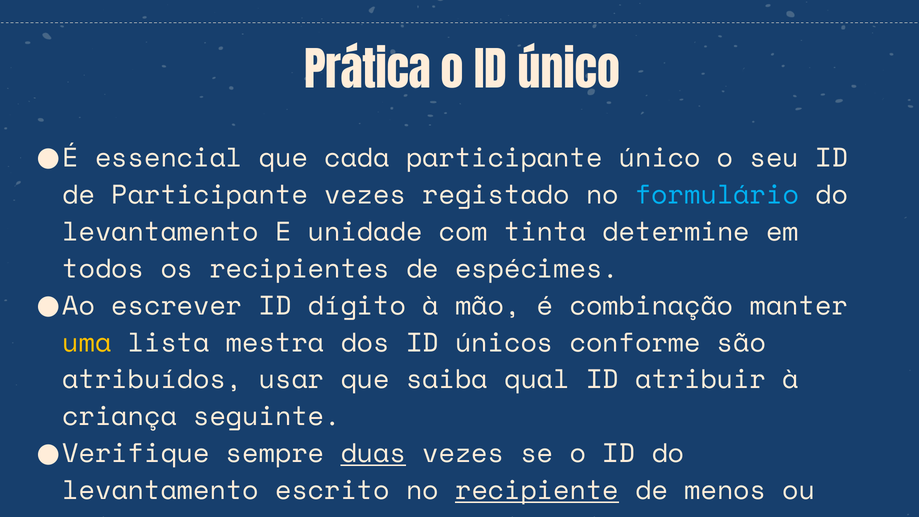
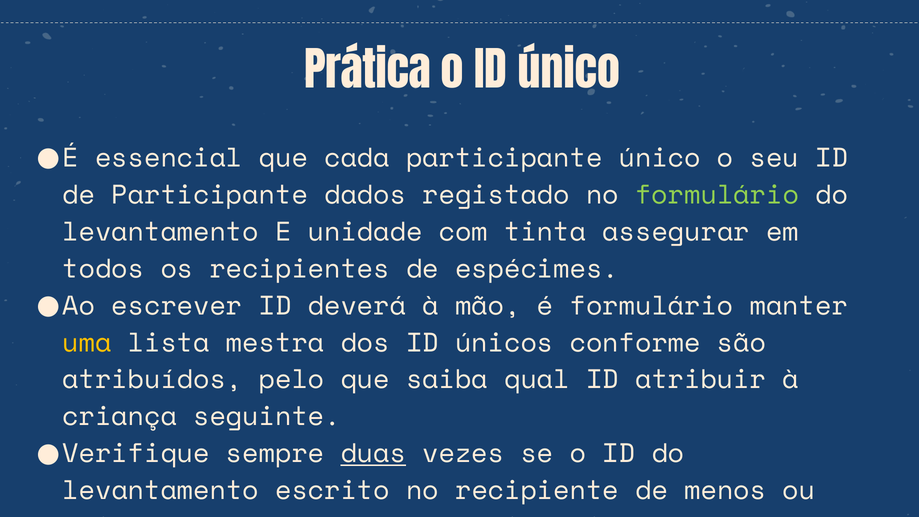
Participante vezes: vezes -> dados
formulário at (717, 195) colour: light blue -> light green
determine: determine -> assegurar
dígito: dígito -> deverá
é combinação: combinação -> formulário
usar: usar -> pelo
recipiente underline: present -> none
